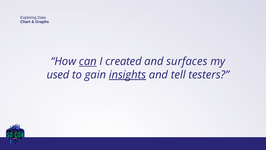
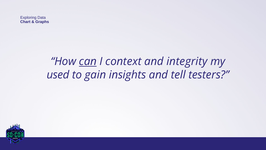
created: created -> context
surfaces: surfaces -> integrity
insights underline: present -> none
